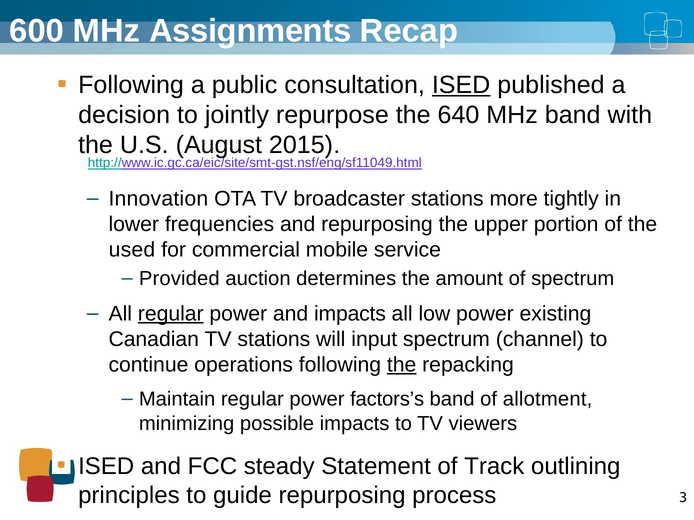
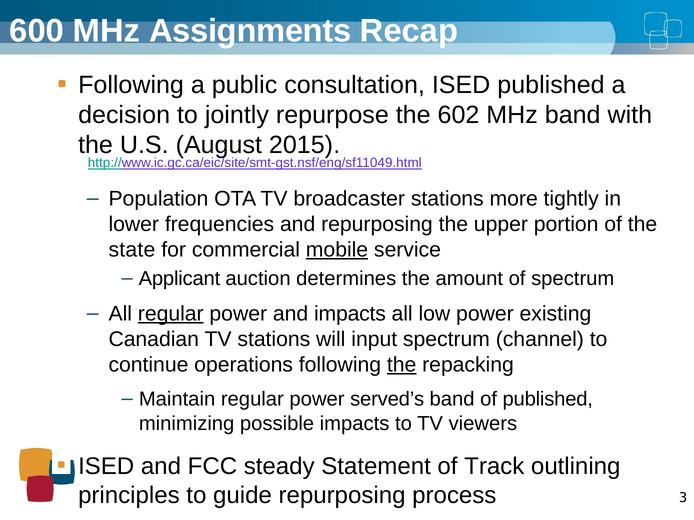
ISED at (461, 85) underline: present -> none
640: 640 -> 602
Innovation: Innovation -> Population
used: used -> state
mobile underline: none -> present
Provided: Provided -> Applicant
factors’s: factors’s -> served’s
of allotment: allotment -> published
